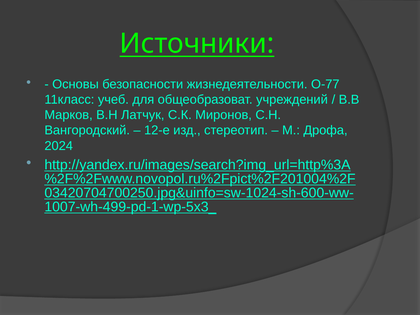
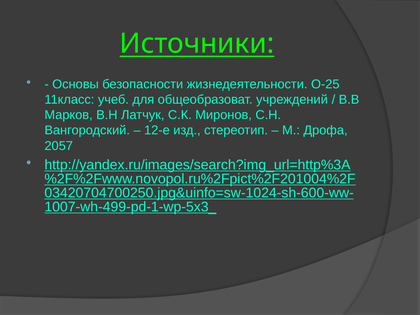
О-77: О-77 -> О-25
2024: 2024 -> 2057
